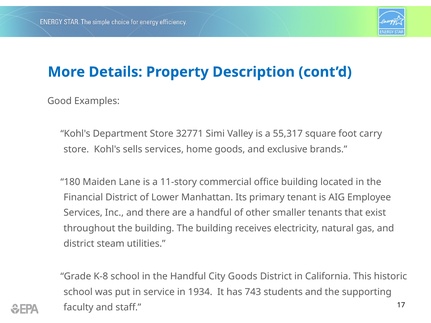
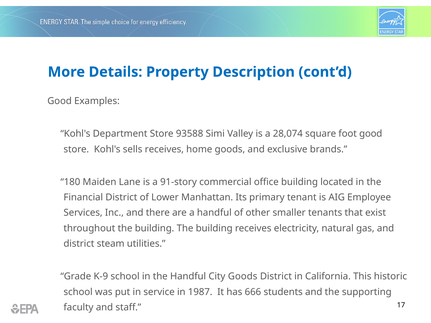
32771: 32771 -> 93588
55,317: 55,317 -> 28,074
foot carry: carry -> good
sells services: services -> receives
11-story: 11-story -> 91-story
K-8: K-8 -> K-9
1934: 1934 -> 1987
743: 743 -> 666
